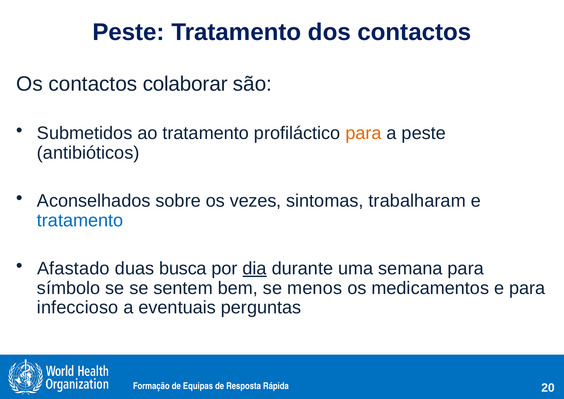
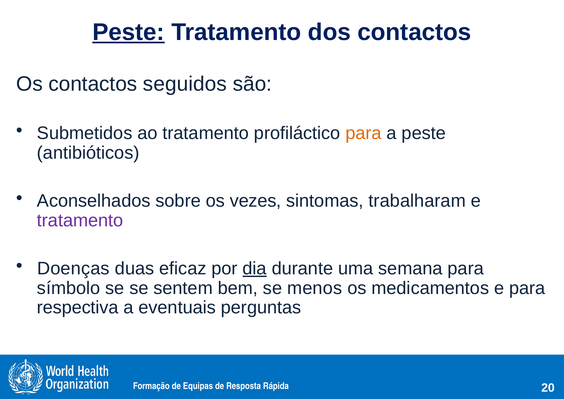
Peste at (129, 32) underline: none -> present
colaborar: colaborar -> seguidos
tratamento at (80, 220) colour: blue -> purple
Afastado: Afastado -> Doenças
busca: busca -> eficaz
infeccioso: infeccioso -> respectiva
